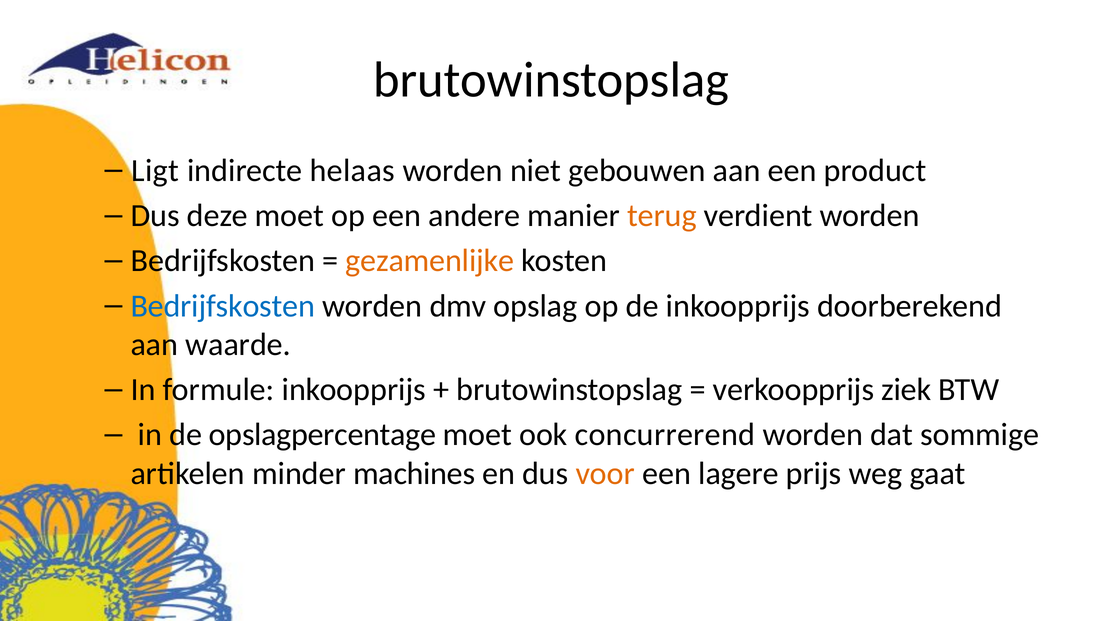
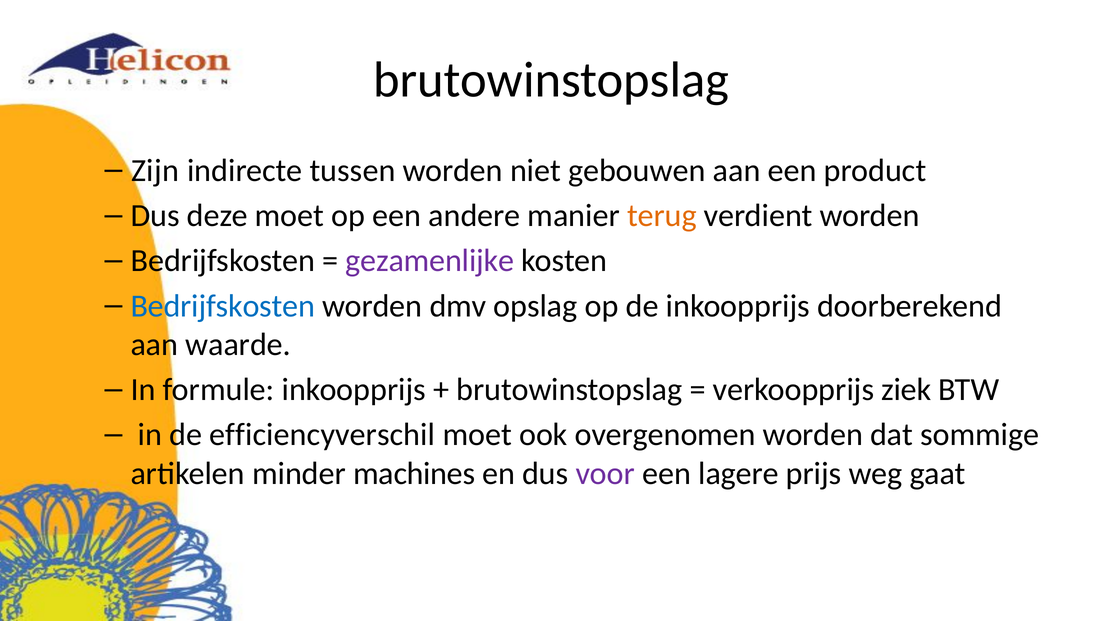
Ligt: Ligt -> Zijn
helaas: helaas -> tussen
gezamenlijke colour: orange -> purple
opslagpercentage: opslagpercentage -> efficiencyverschil
concurrerend: concurrerend -> overgenomen
voor colour: orange -> purple
